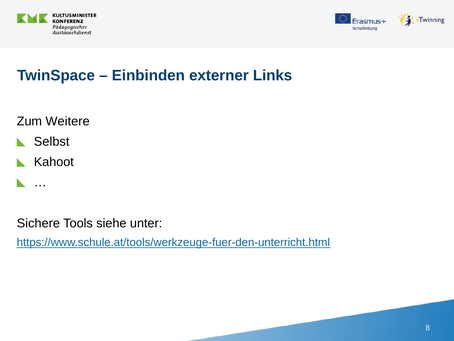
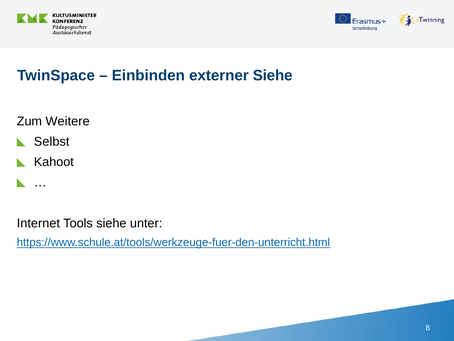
externer Links: Links -> Siehe
Sichere: Sichere -> Internet
